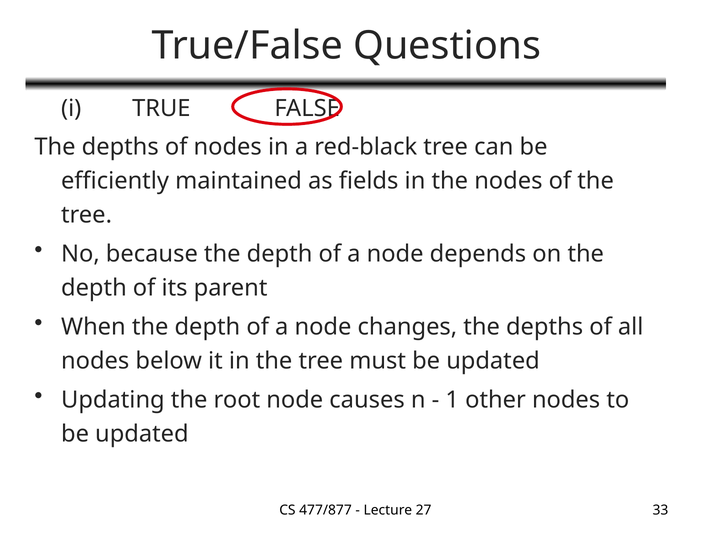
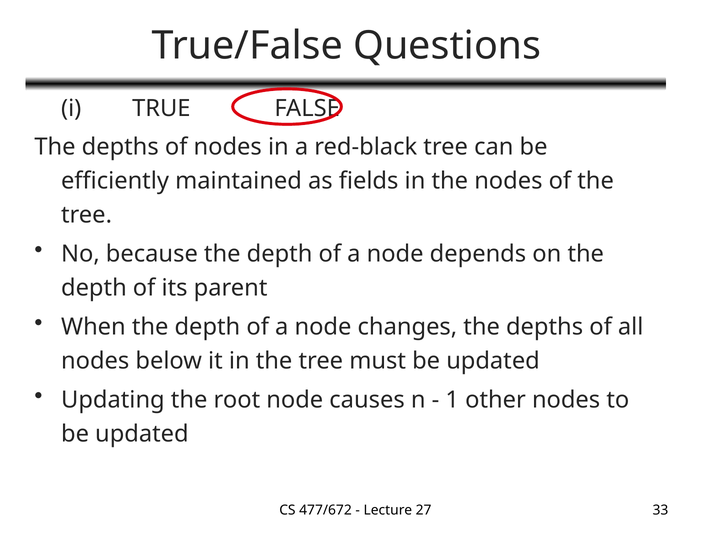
477/877: 477/877 -> 477/672
